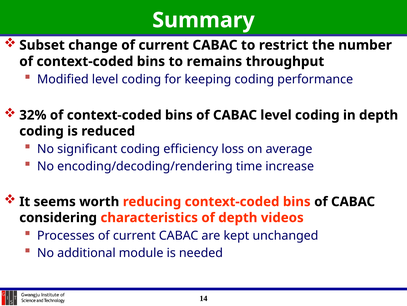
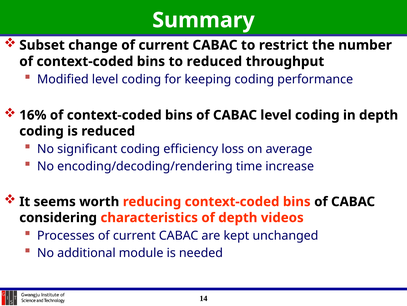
to remains: remains -> reduced
32%: 32% -> 16%
